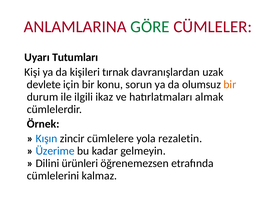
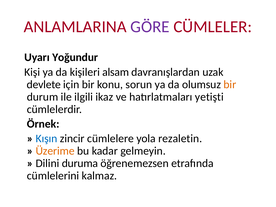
GÖRE colour: green -> purple
Tutumları: Tutumları -> Yoğundur
tırnak: tırnak -> alsam
almak: almak -> yetişti
Üzerime colour: blue -> orange
ürünleri: ürünleri -> duruma
